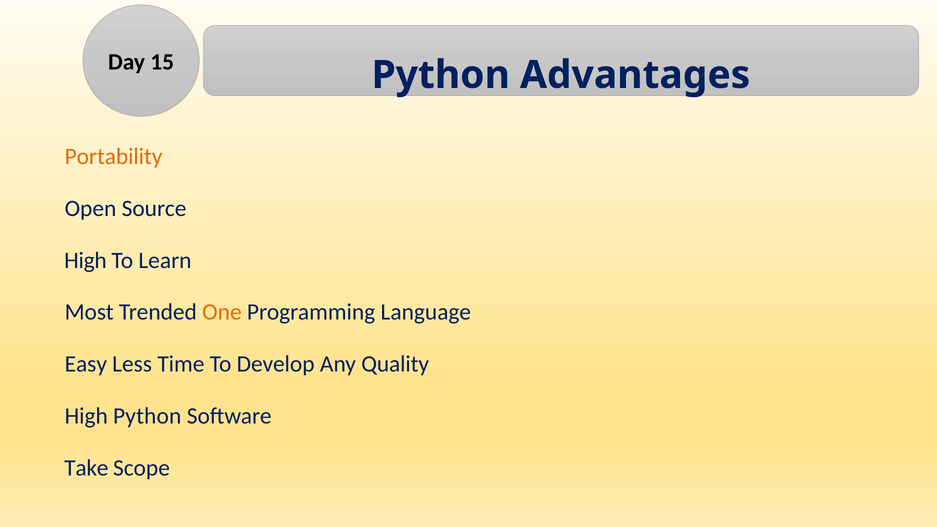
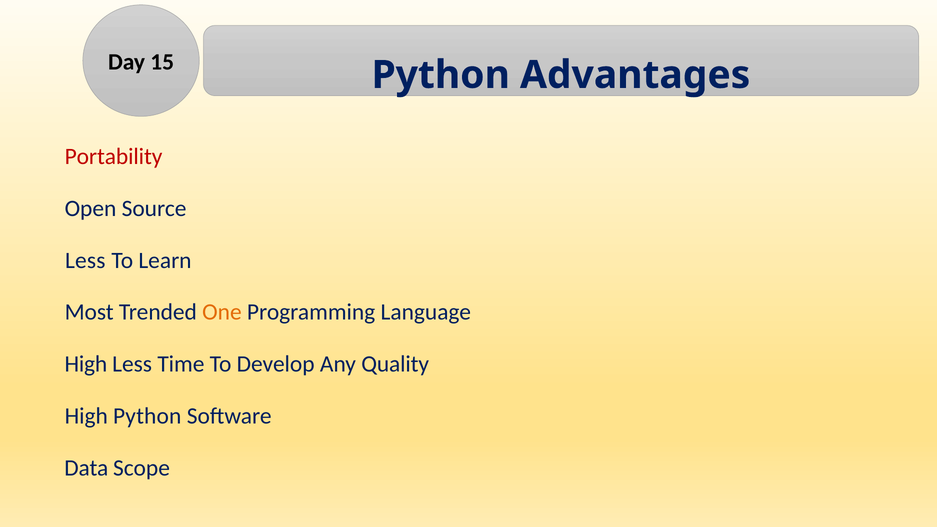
Portability colour: orange -> red
High at (86, 260): High -> Less
Easy at (86, 364): Easy -> High
Take: Take -> Data
